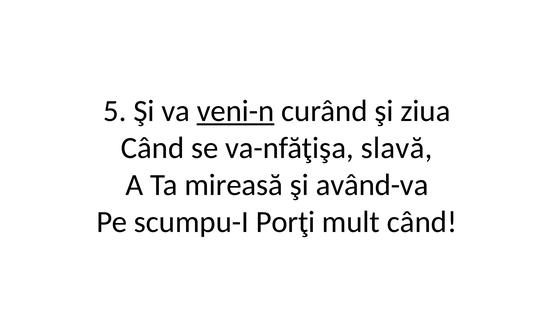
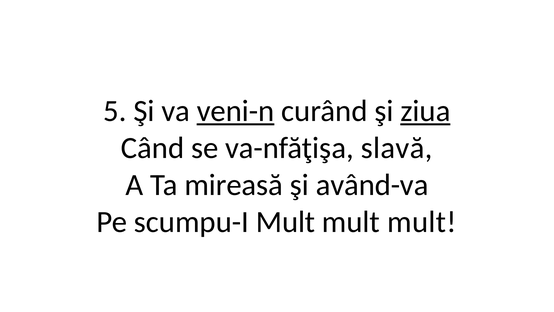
ziua underline: none -> present
scumpu-I Porţi: Porţi -> Mult
când at (422, 222): când -> mult
